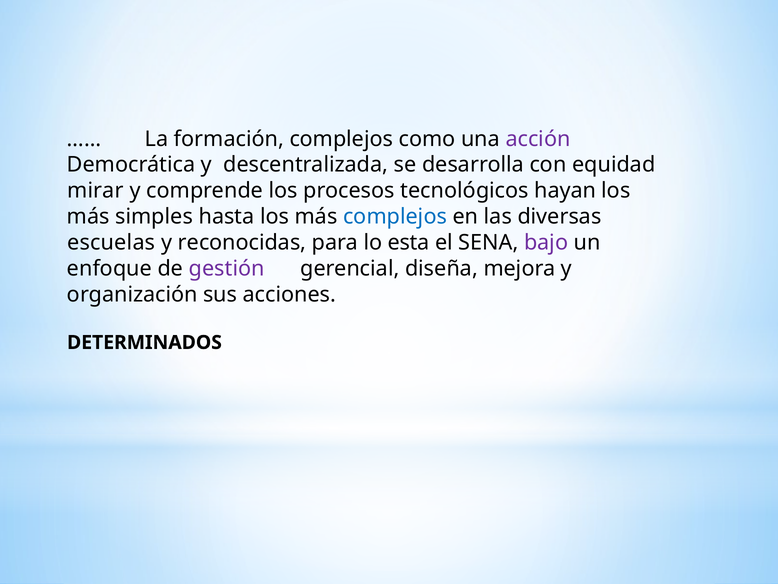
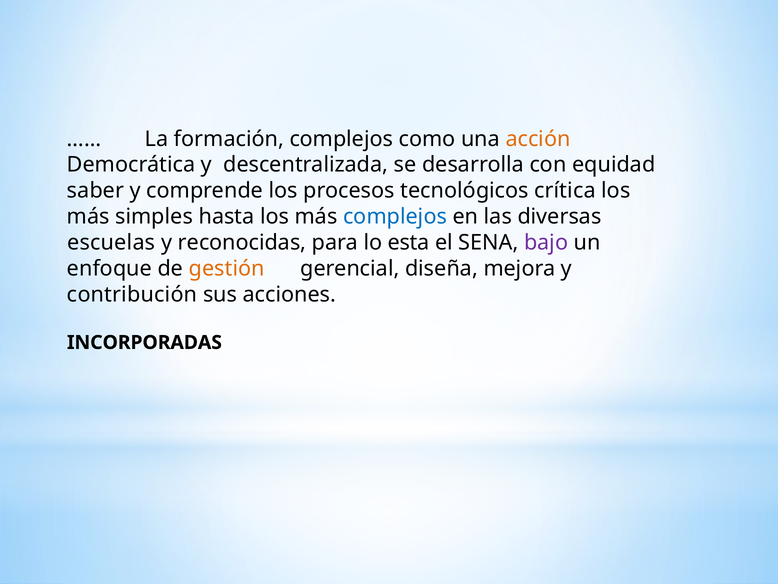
acción colour: purple -> orange
mirar: mirar -> saber
hayan: hayan -> crítica
gestión colour: purple -> orange
organización: organización -> contribución
DETERMINADOS: DETERMINADOS -> INCORPORADAS
